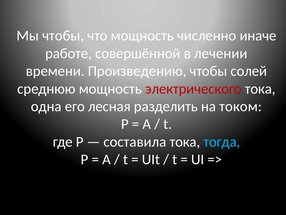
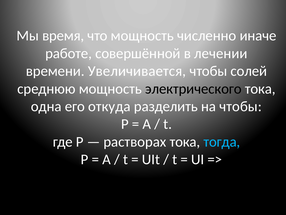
Мы чтобы: чтобы -> время
Произведению: Произведению -> Увеличивается
электрического colour: red -> black
лесная: лесная -> откуда
на током: током -> чтобы
составила: составила -> растворах
